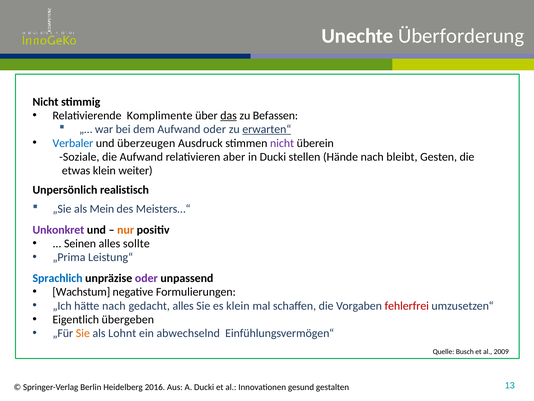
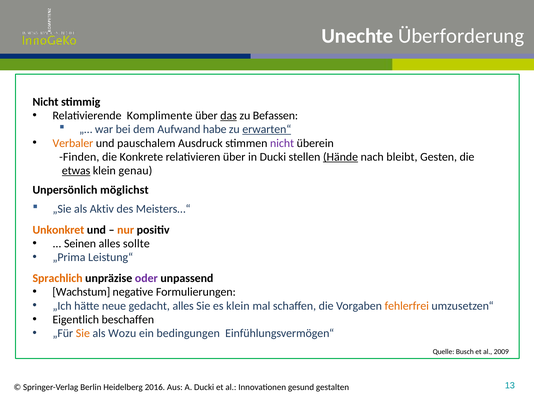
Aufwand oder: oder -> habe
Verbaler colour: blue -> orange
überzeugen: überzeugen -> pauschalem
Soziale: Soziale -> Finden
die Aufwand: Aufwand -> Konkrete
relativieren aber: aber -> über
Hände underline: none -> present
etwas underline: none -> present
weiter: weiter -> genau
realistisch: realistisch -> möglichst
Mein: Mein -> Aktiv
Unkonkret colour: purple -> orange
Sprachlich colour: blue -> orange
hätte nach: nach -> neue
fehlerfrei colour: red -> orange
übergeben: übergeben -> beschaffen
Lohnt: Lohnt -> Wozu
abwechselnd: abwechselnd -> bedingungen
